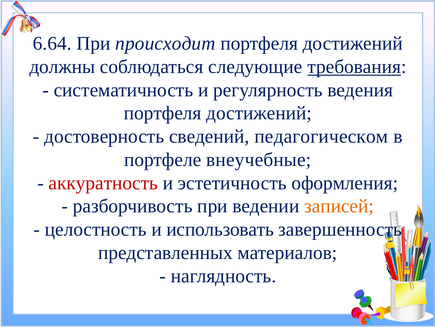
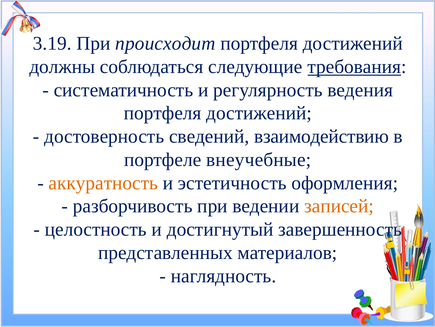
6.64: 6.64 -> 3.19
педагогическом: педагогическом -> взаимодействию
аккуратность colour: red -> orange
использовать: использовать -> достигнутый
